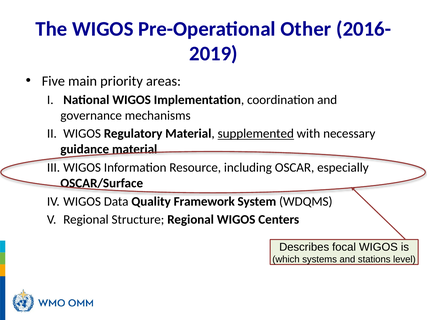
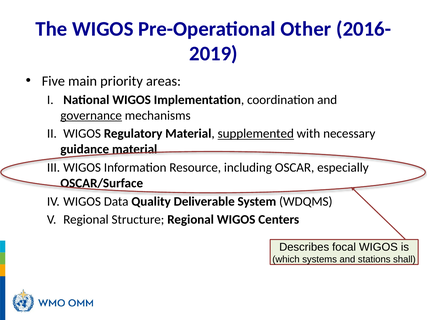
governance underline: none -> present
Framework: Framework -> Deliverable
level: level -> shall
